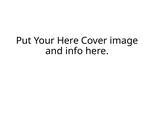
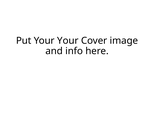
Your Here: Here -> Your
